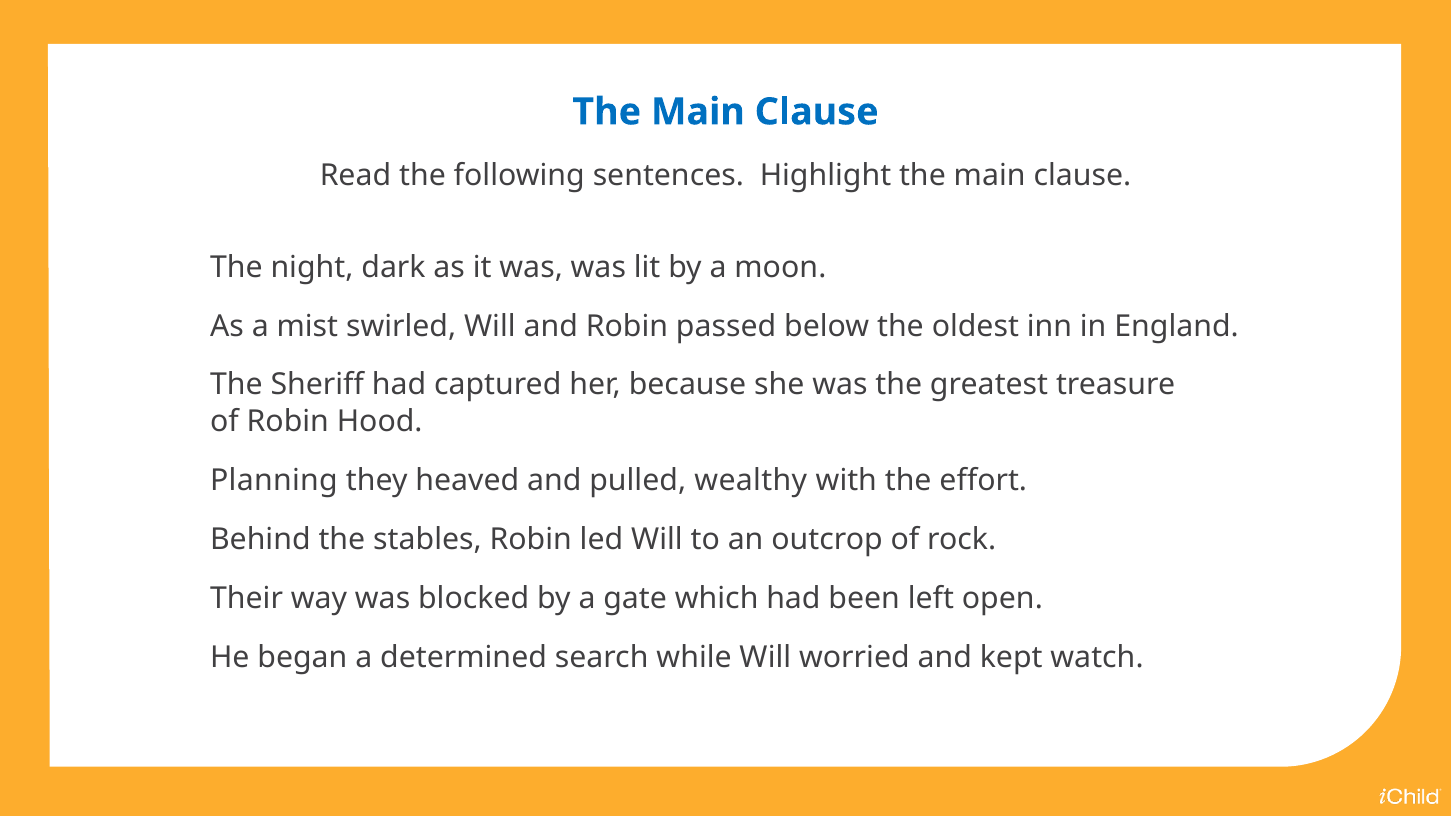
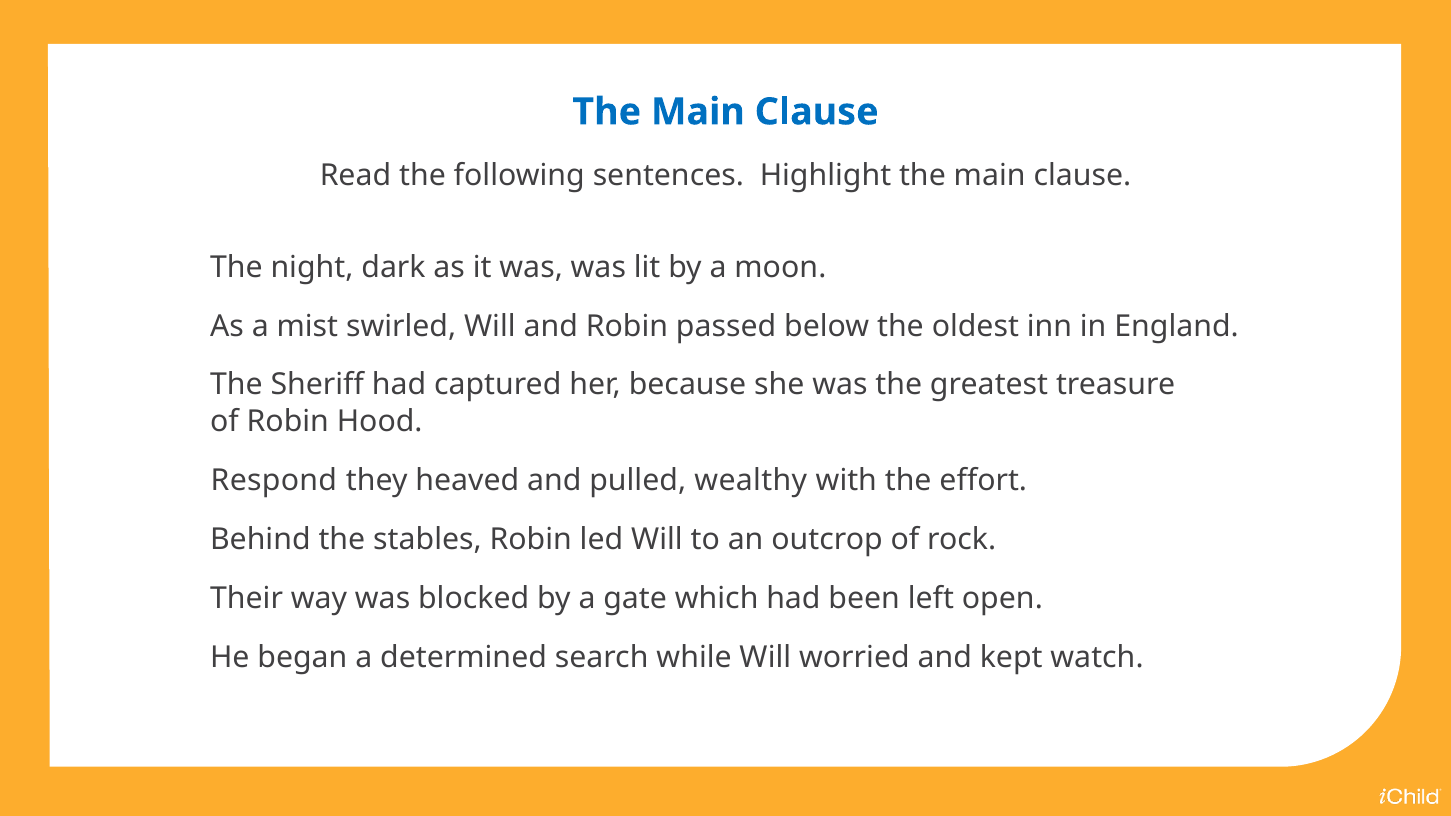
Planning: Planning -> Respond
